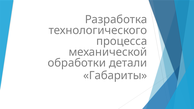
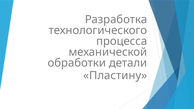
Габариты: Габариты -> Пластину
